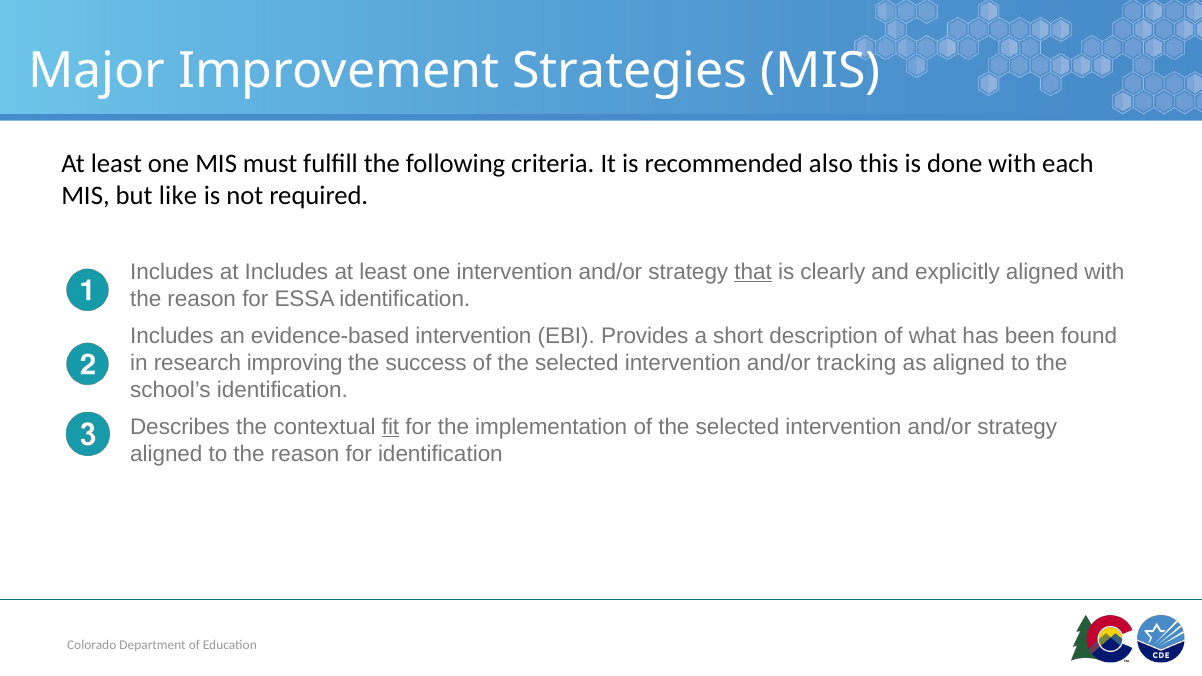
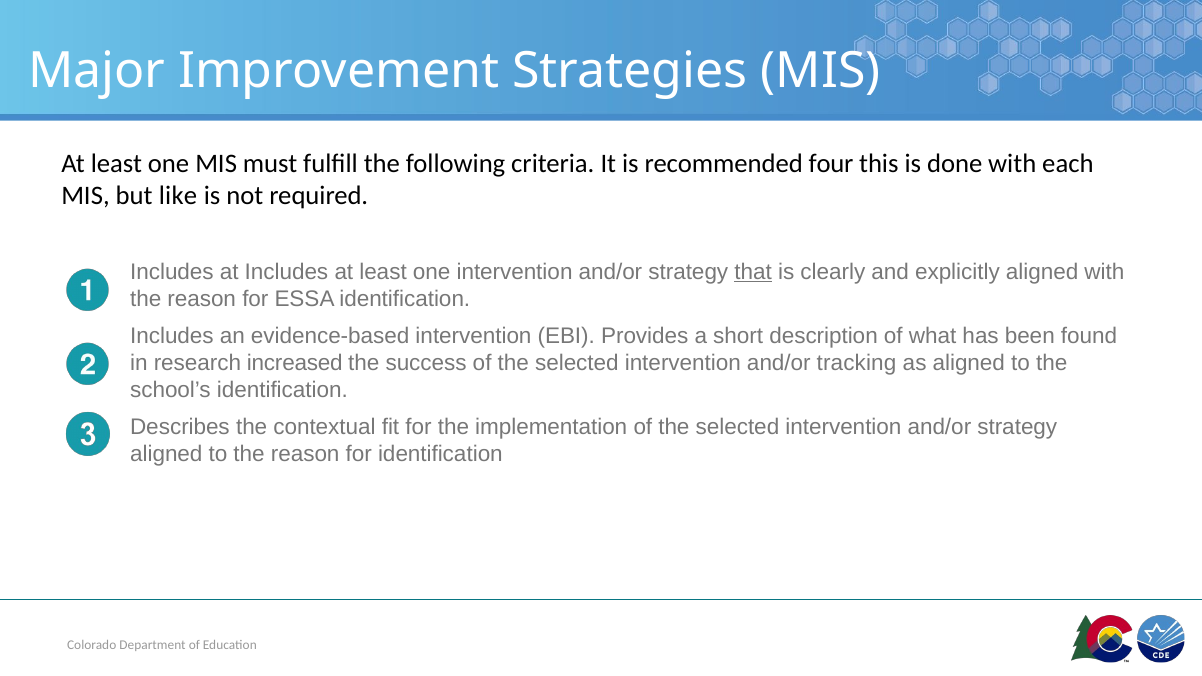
also: also -> four
improving: improving -> increased
fit underline: present -> none
